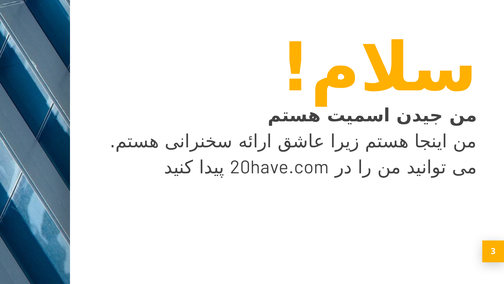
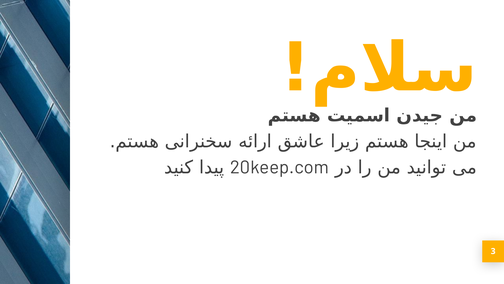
20have.com: 20have.com -> 20keep.com
